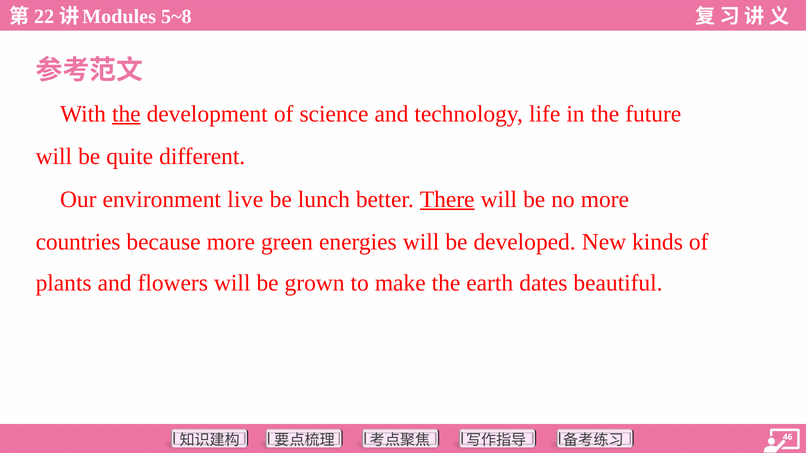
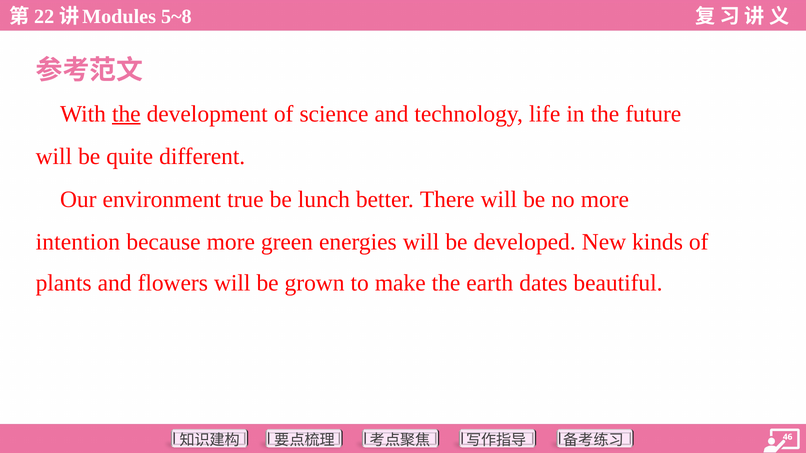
live: live -> true
There underline: present -> none
countries: countries -> intention
